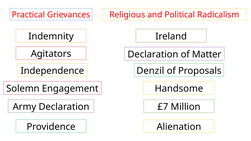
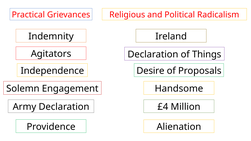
Matter: Matter -> Things
Denzil: Denzil -> Desire
£7: £7 -> £4
